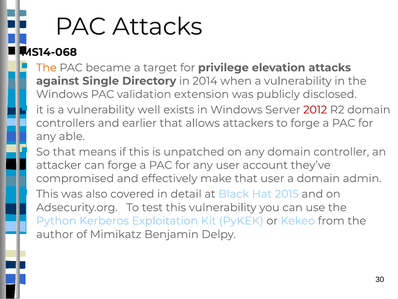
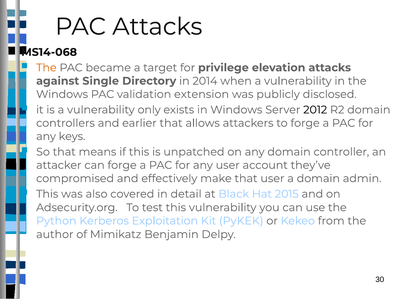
well: well -> only
2012 colour: red -> black
able: able -> keys
